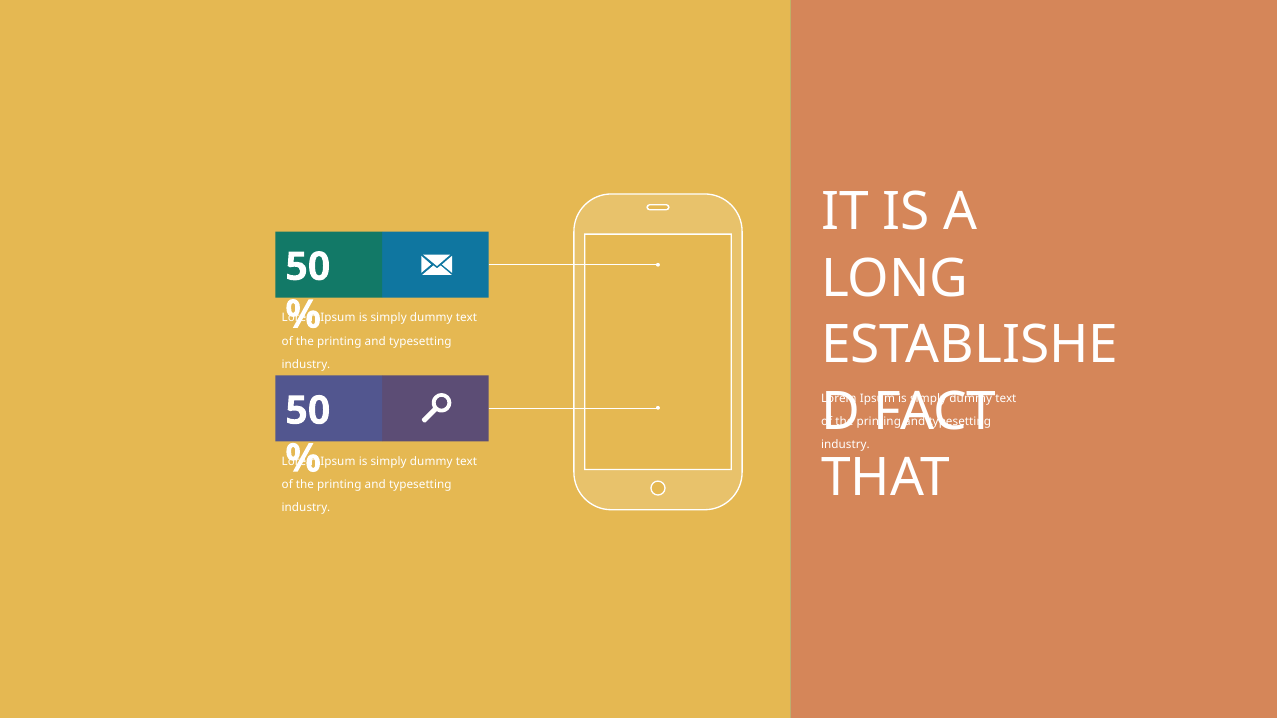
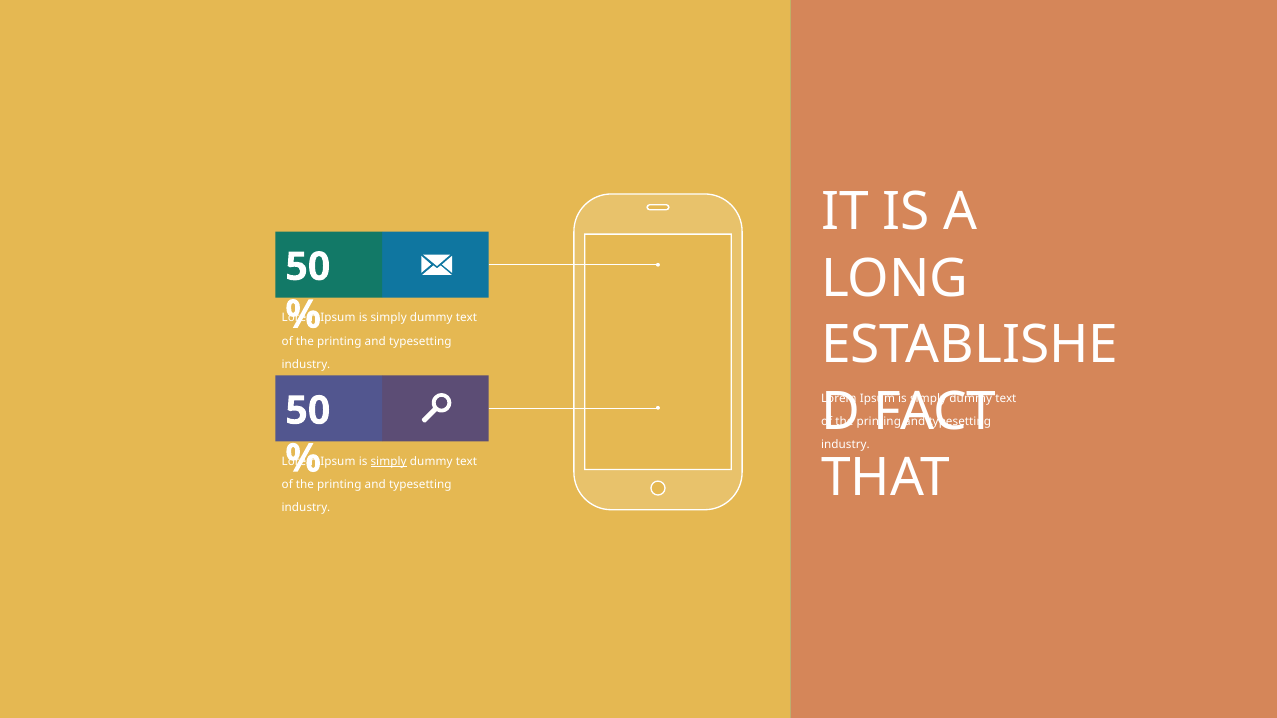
simply at (389, 462) underline: none -> present
